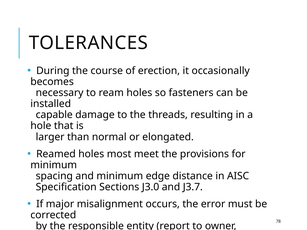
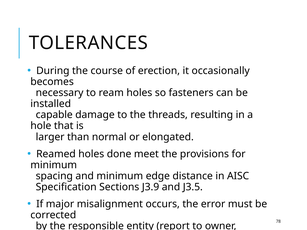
most: most -> done
J3.0: J3.0 -> J3.9
J3.7: J3.7 -> J3.5
